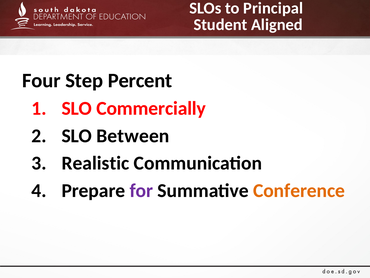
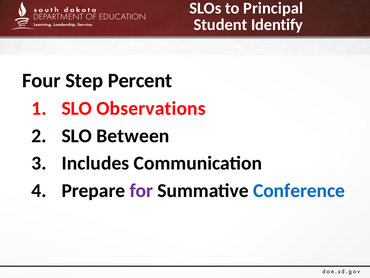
Aligned: Aligned -> Identify
Commercially: Commercially -> Observations
Realistic: Realistic -> Includes
Conference colour: orange -> blue
